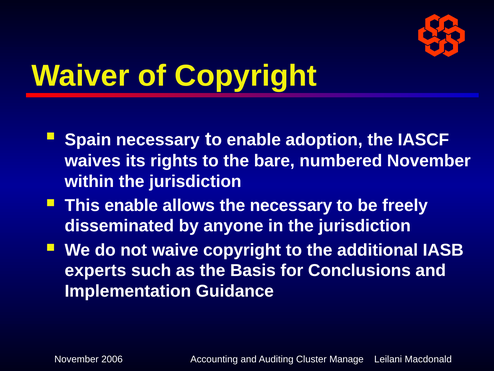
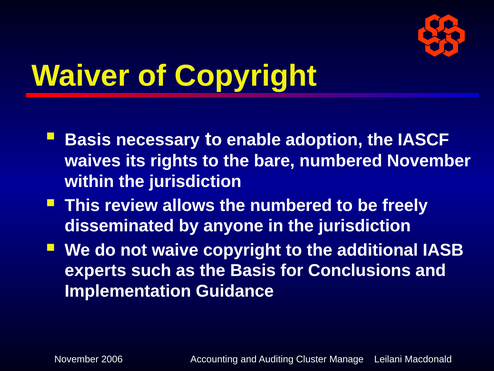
Spain at (88, 140): Spain -> Basis
This enable: enable -> review
the necessary: necessary -> numbered
